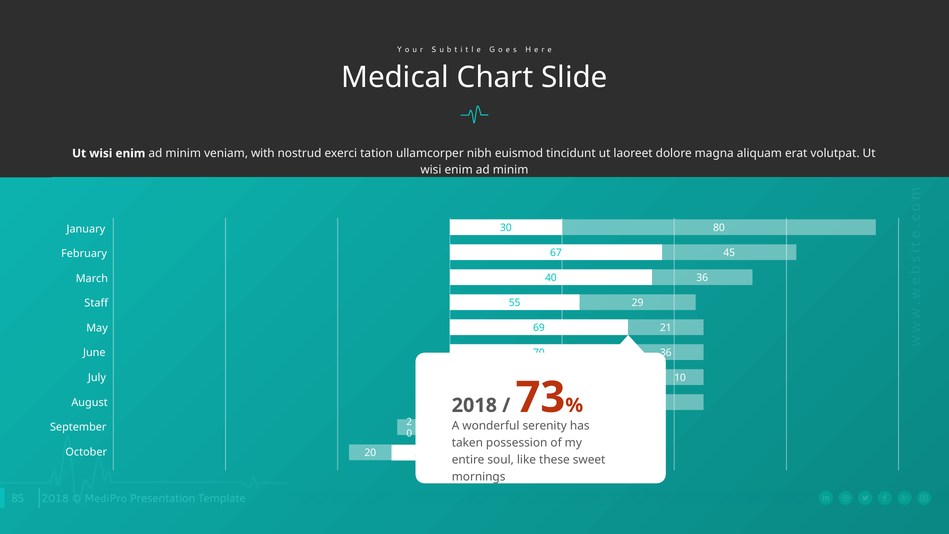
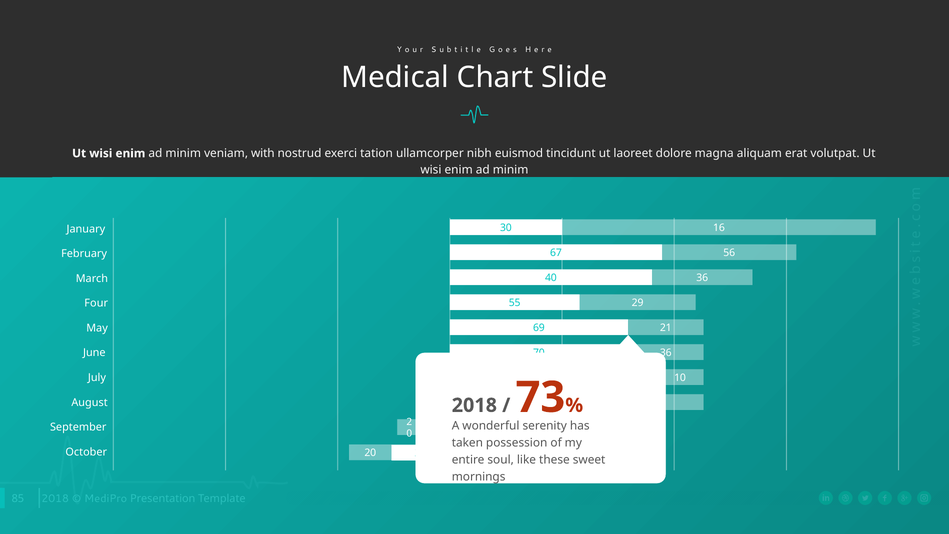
80: 80 -> 16
45: 45 -> 56
Staff: Staff -> Four
